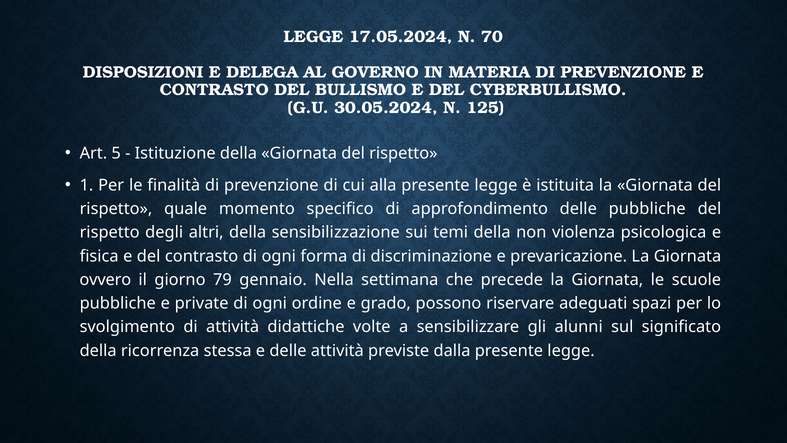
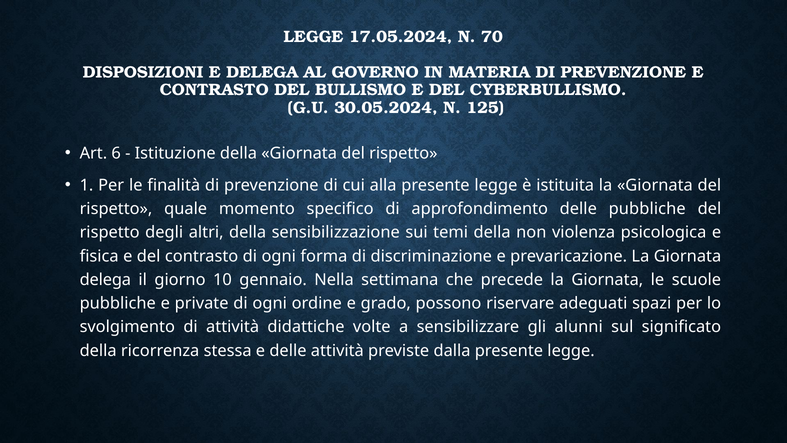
5: 5 -> 6
ovvero at (105, 280): ovvero -> delega
79: 79 -> 10
